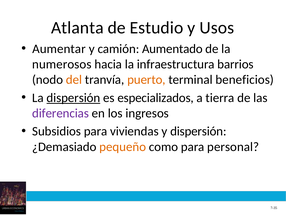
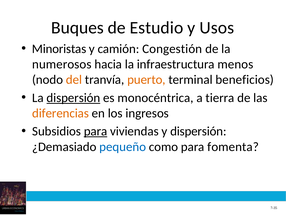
Atlanta: Atlanta -> Buques
Aumentar: Aumentar -> Minoristas
Aumentado: Aumentado -> Congestión
barrios: barrios -> menos
especializados: especializados -> monocéntrica
diferencias colour: purple -> orange
para at (96, 131) underline: none -> present
pequeño colour: orange -> blue
personal: personal -> fomenta
